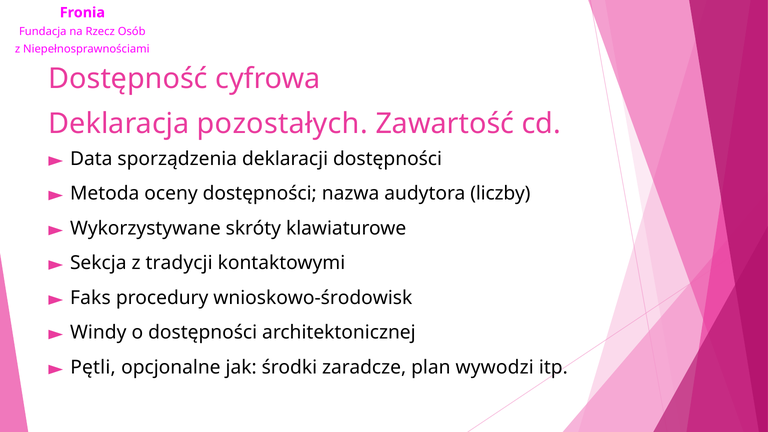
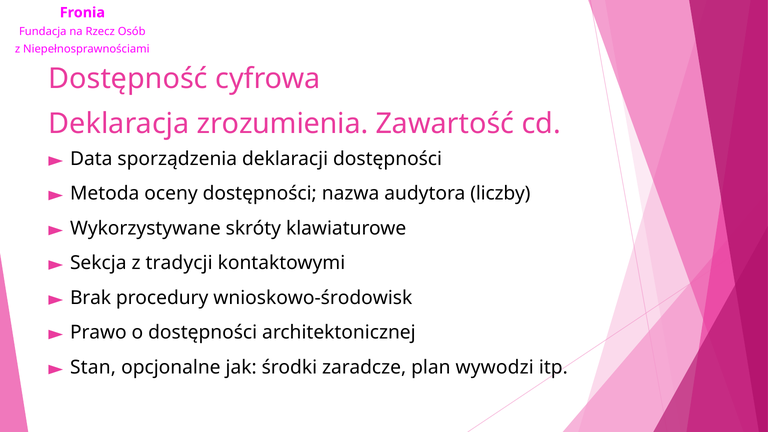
pozostałych: pozostałych -> zrozumienia
Faks: Faks -> Brak
Windy: Windy -> Prawo
Pętli: Pętli -> Stan
